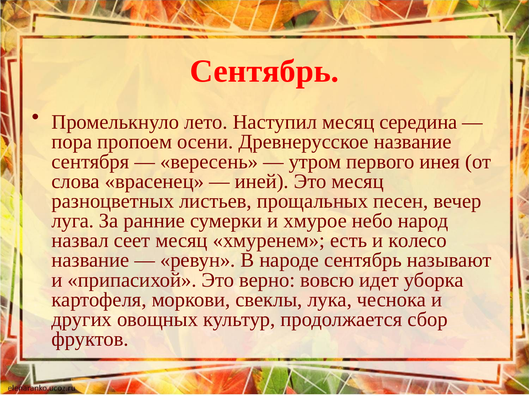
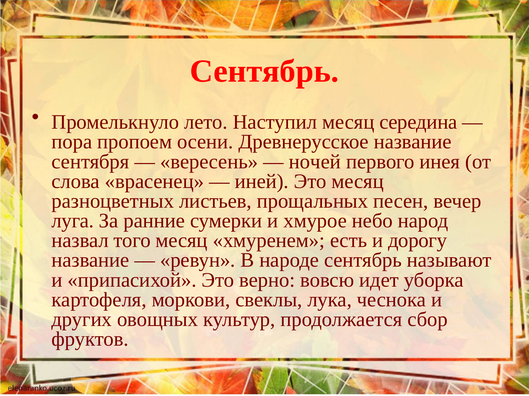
утром: утром -> ночей
сеет: сеет -> того
колесо: колесо -> дорогу
